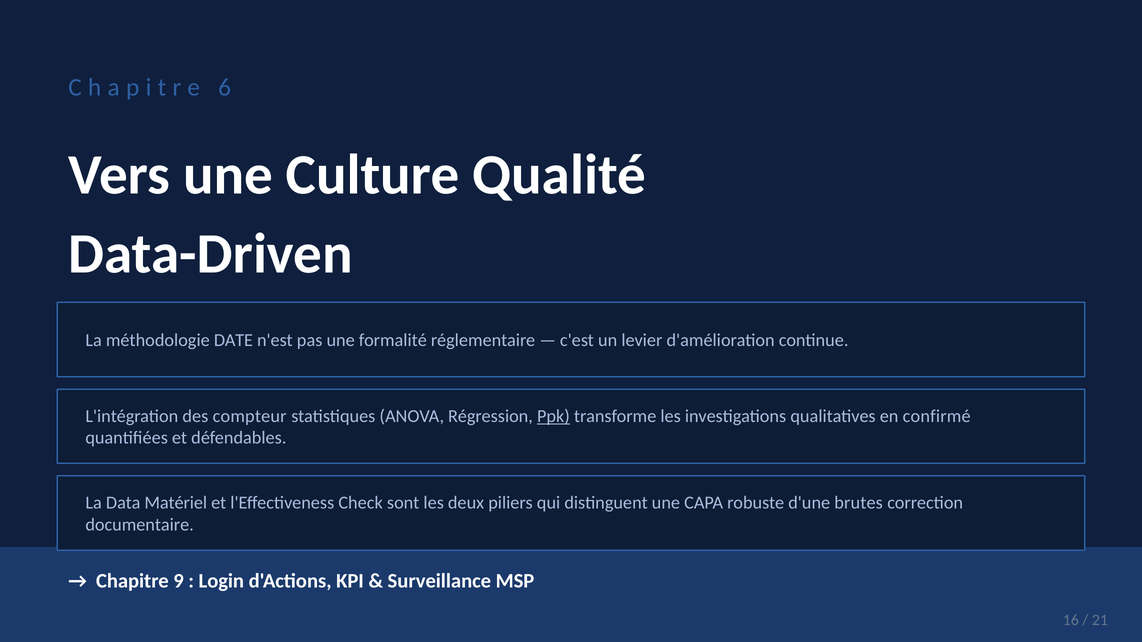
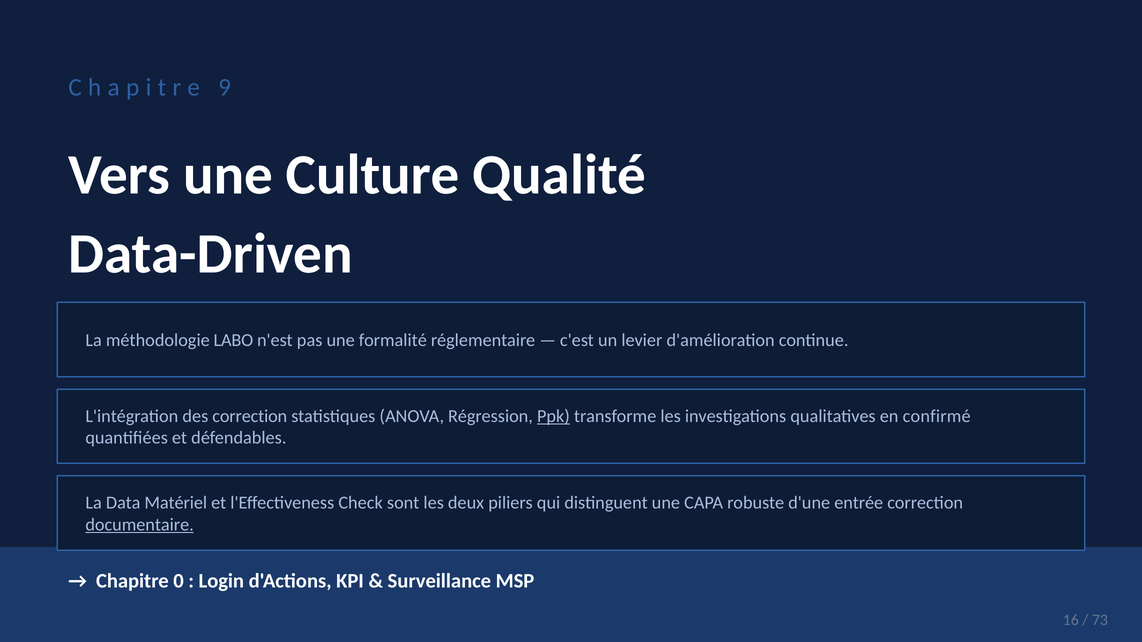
6: 6 -> 9
DATE: DATE -> LABO
des compteur: compteur -> correction
brutes: brutes -> entrée
documentaire underline: none -> present
9: 9 -> 0
21: 21 -> 73
